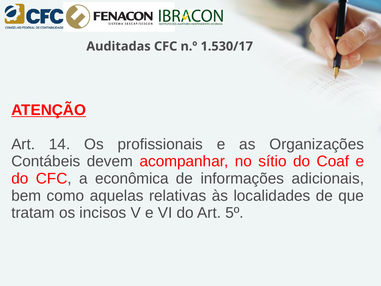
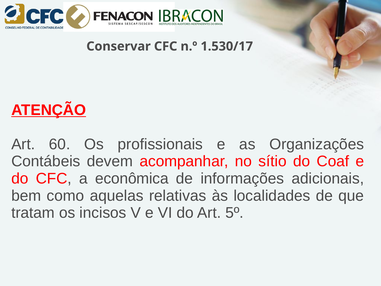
Auditadas: Auditadas -> Conservar
14: 14 -> 60
